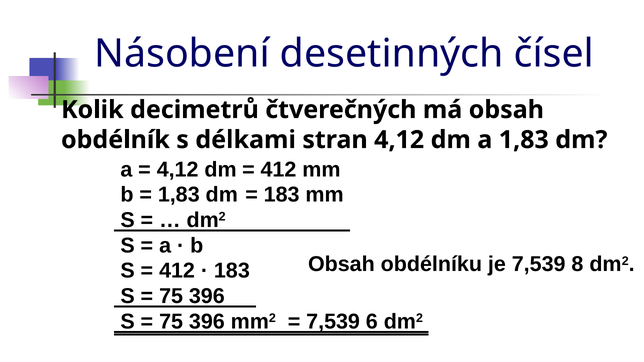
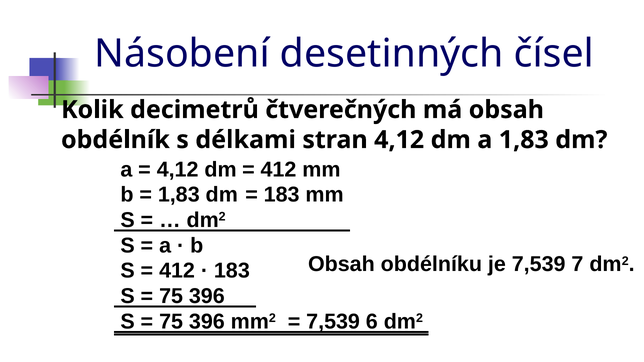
8: 8 -> 7
